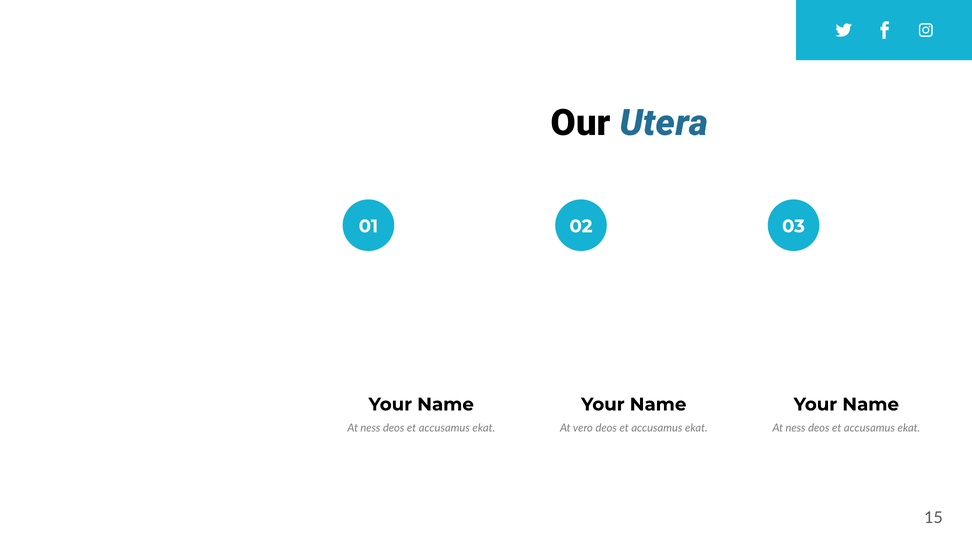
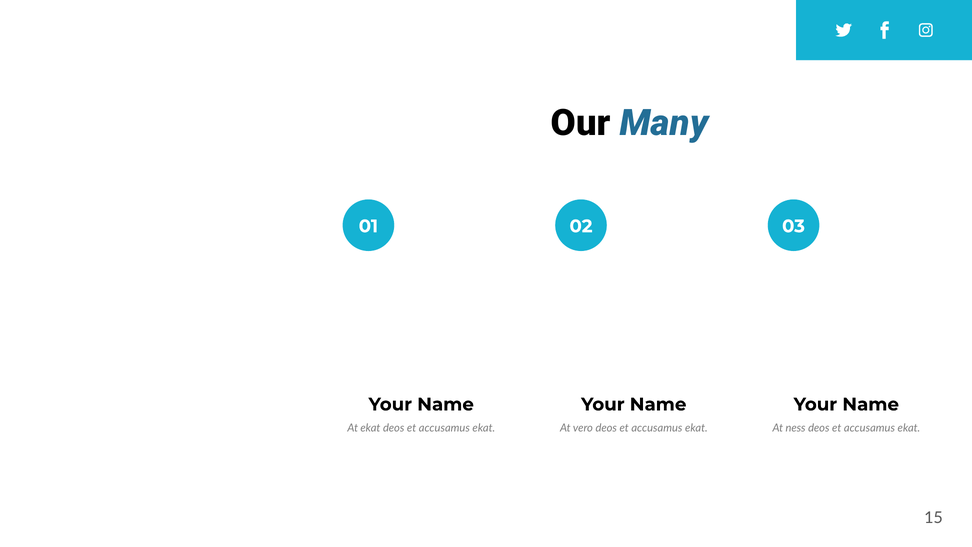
Utera: Utera -> Many
ness at (370, 428): ness -> ekat
